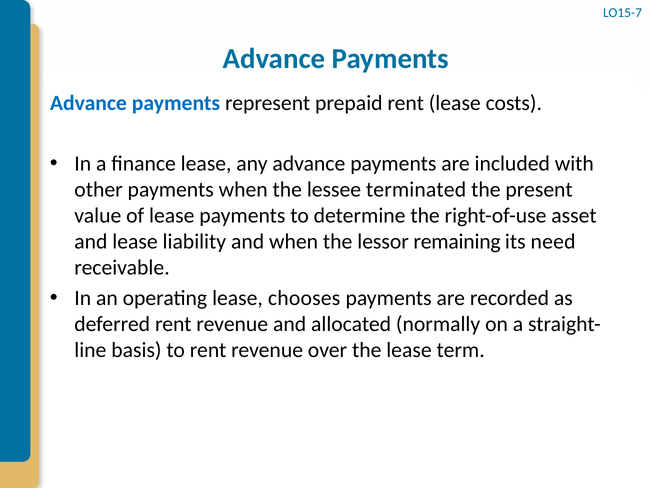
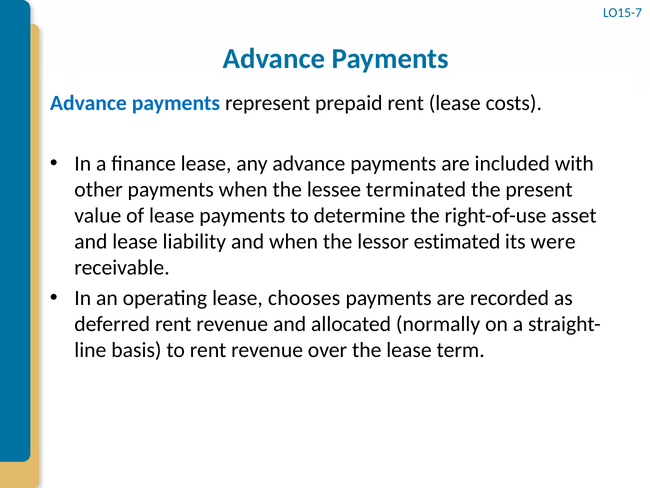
remaining: remaining -> estimated
need: need -> were
